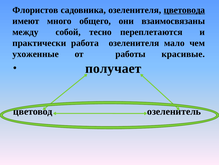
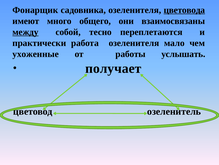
Флористов: Флористов -> Фонарщик
между underline: none -> present
красивые: красивые -> услышать
